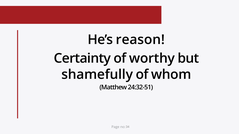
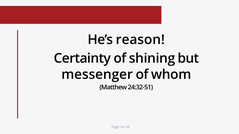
worthy: worthy -> shining
shamefully: shamefully -> messenger
